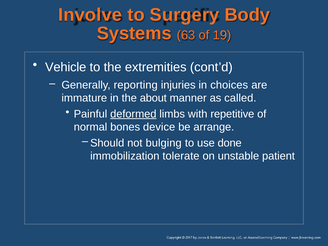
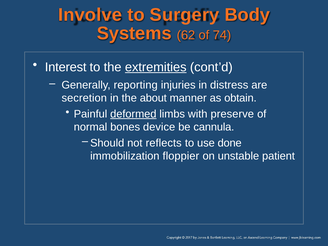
63: 63 -> 62
19: 19 -> 74
Vehicle: Vehicle -> Interest
extremities underline: none -> present
choices: choices -> distress
immature: immature -> secretion
called: called -> obtain
repetitive: repetitive -> preserve
arrange: arrange -> cannula
bulging: bulging -> reflects
tolerate: tolerate -> floppier
